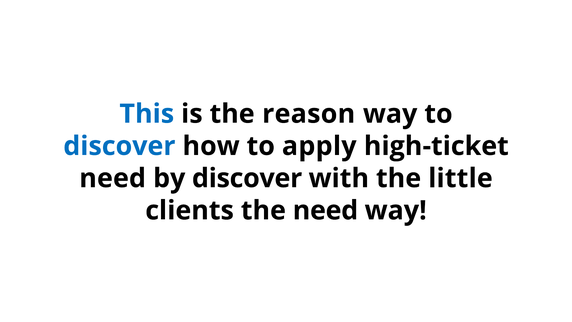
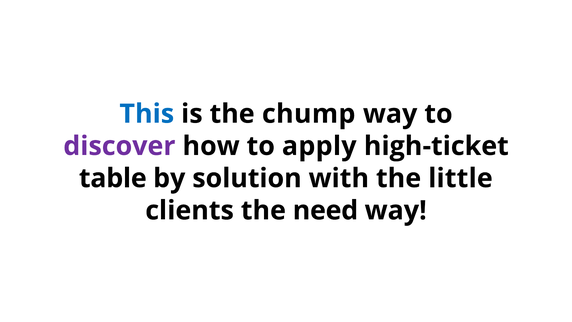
reason: reason -> chump
discover at (119, 146) colour: blue -> purple
need at (113, 178): need -> table
by discover: discover -> solution
